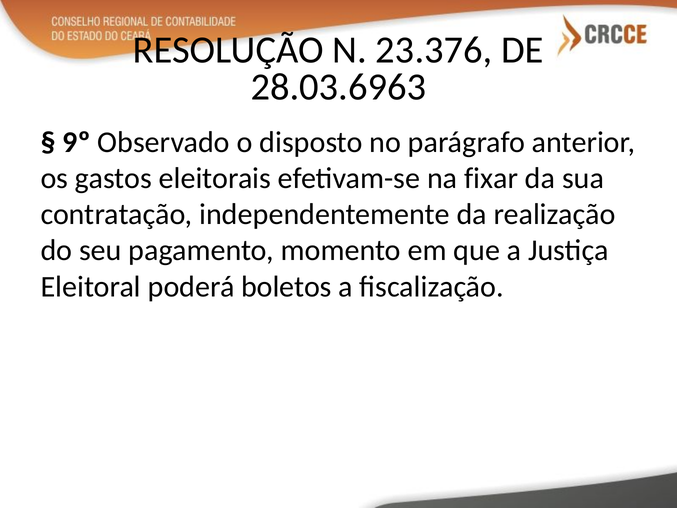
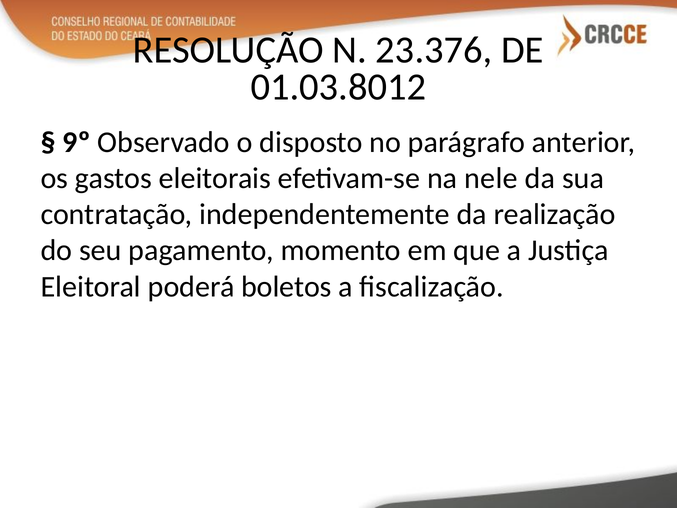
28.03.6963: 28.03.6963 -> 01.03.8012
fixar: fixar -> nele
